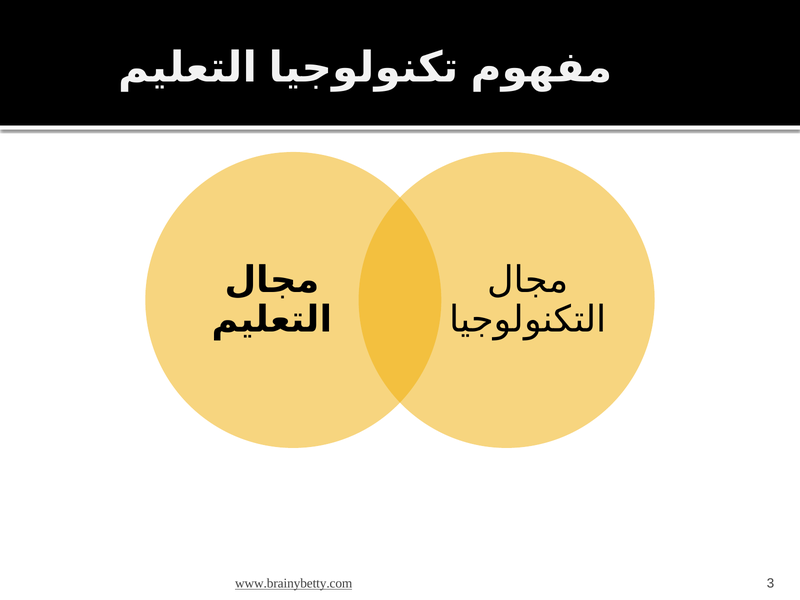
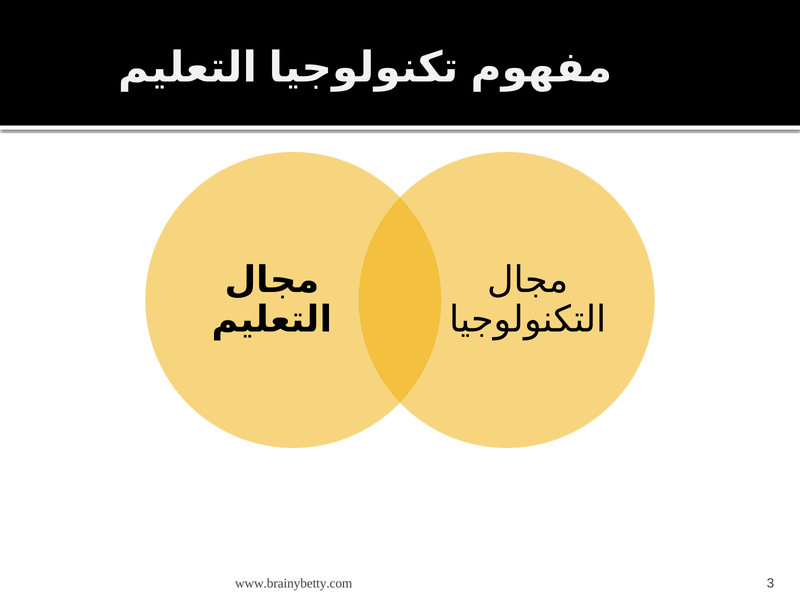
www.brainybetty.com underline: present -> none
